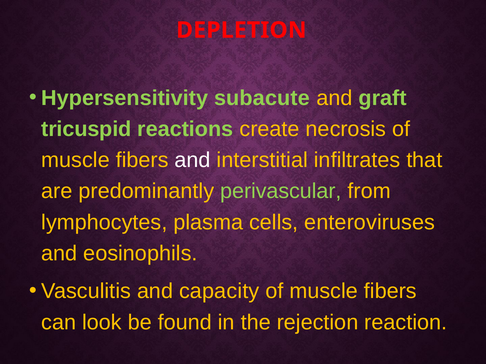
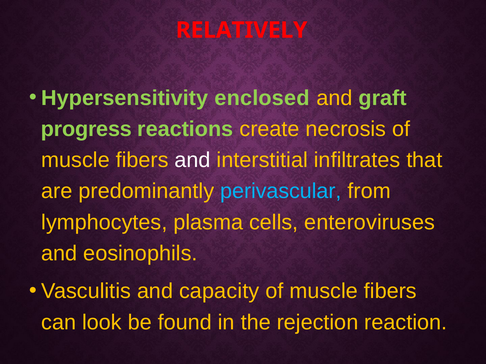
DEPLETION: DEPLETION -> RELATIVELY
subacute: subacute -> enclosed
tricuspid: tricuspid -> progress
perivascular colour: light green -> light blue
